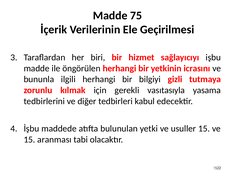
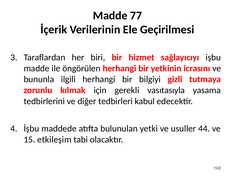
75: 75 -> 77
usuller 15: 15 -> 44
aranması: aranması -> etkileşim
